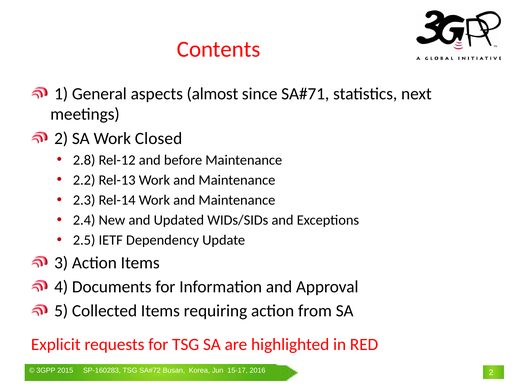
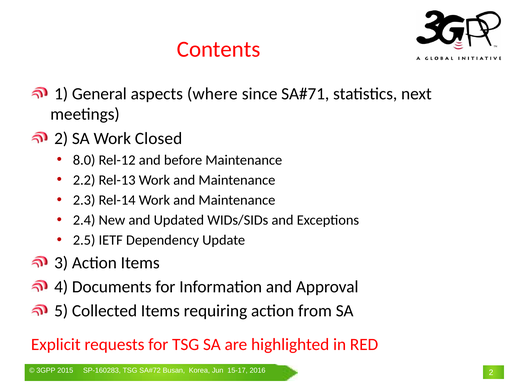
almost: almost -> where
2.8: 2.8 -> 8.0
